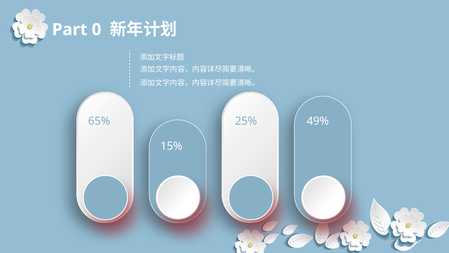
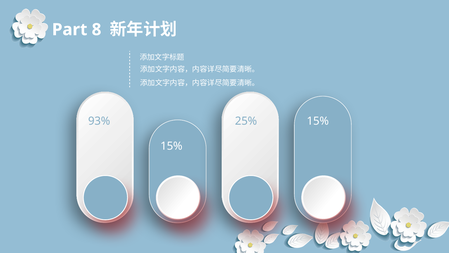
0: 0 -> 8
65%: 65% -> 93%
49% at (318, 121): 49% -> 15%
